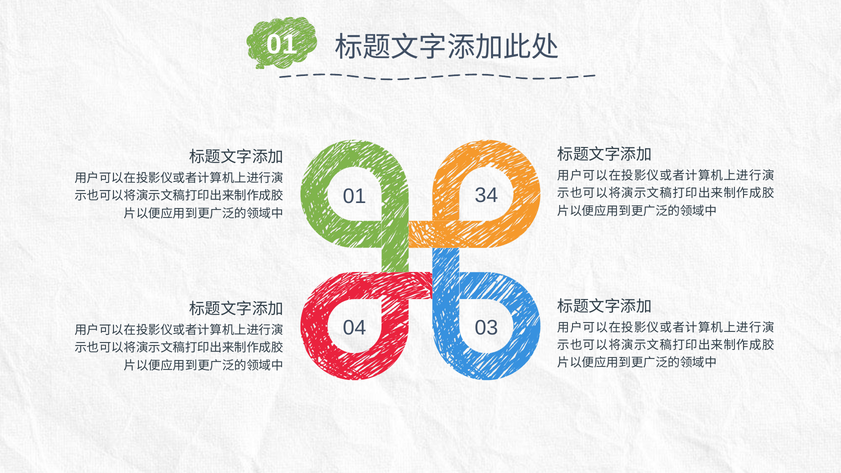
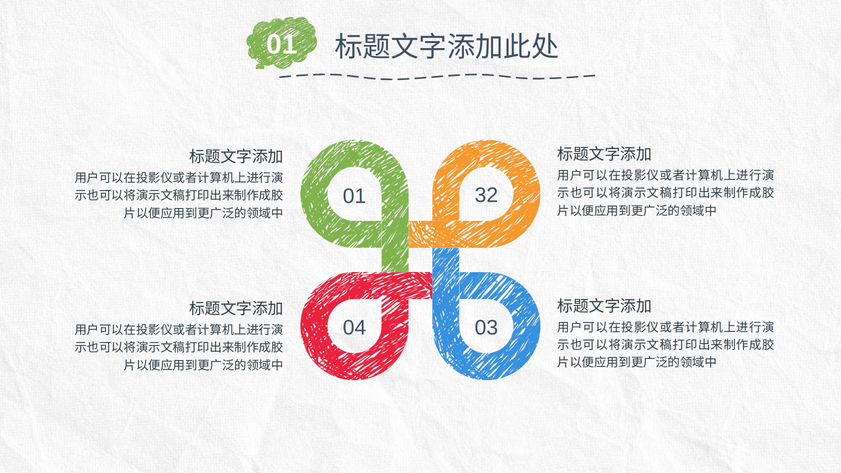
34: 34 -> 32
